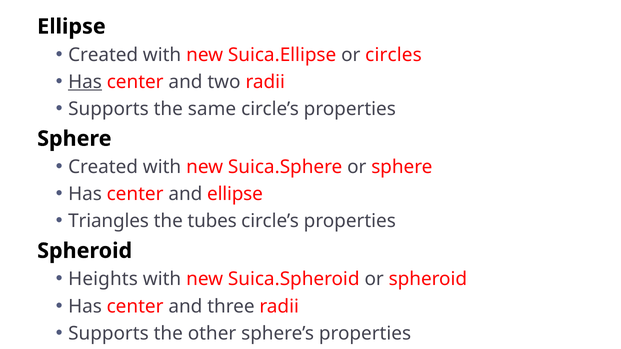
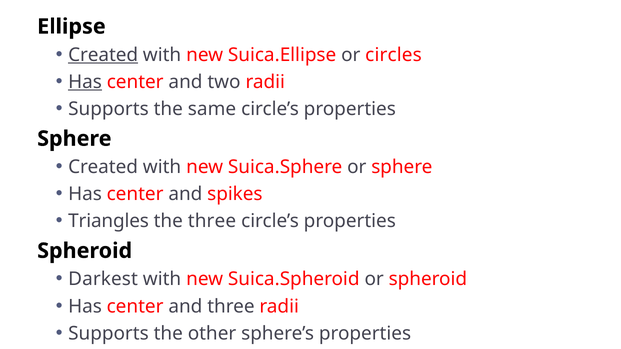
Created at (103, 55) underline: none -> present
and ellipse: ellipse -> spikes
the tubes: tubes -> three
Heights: Heights -> Darkest
